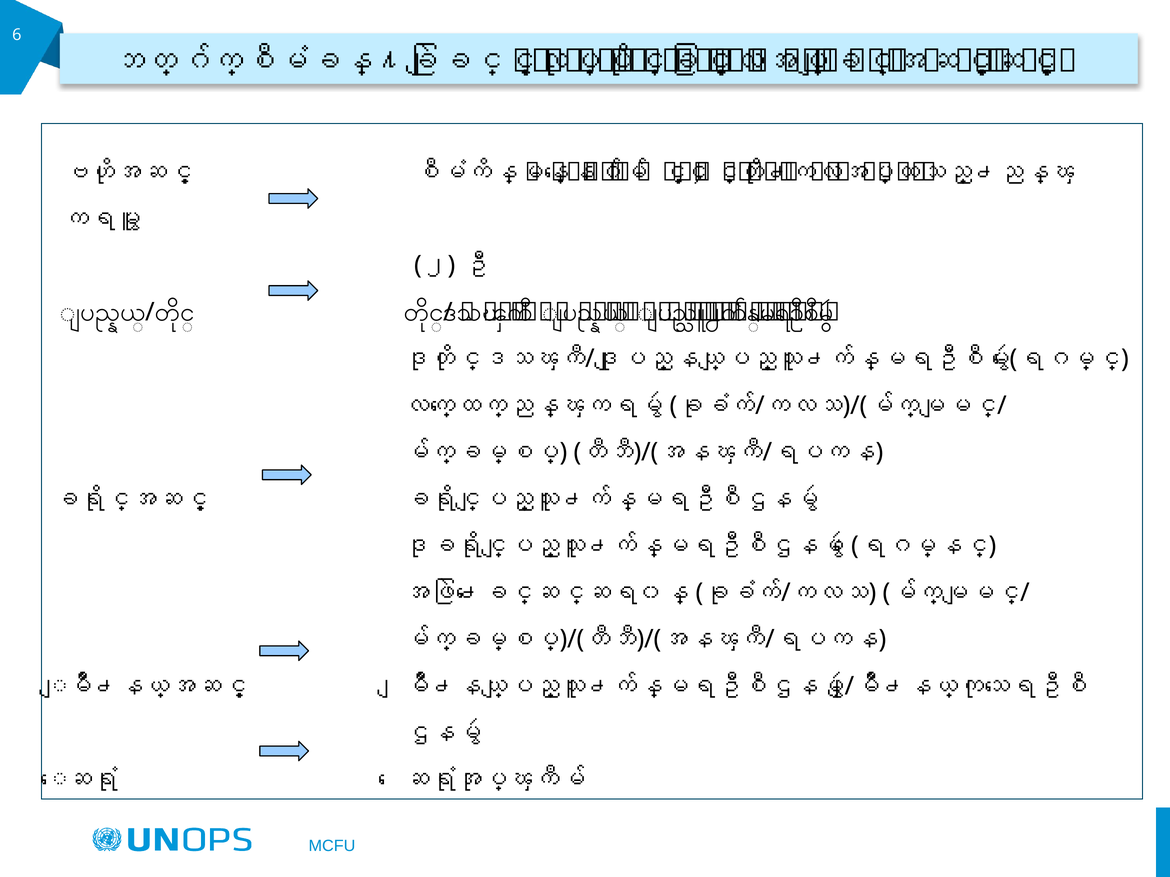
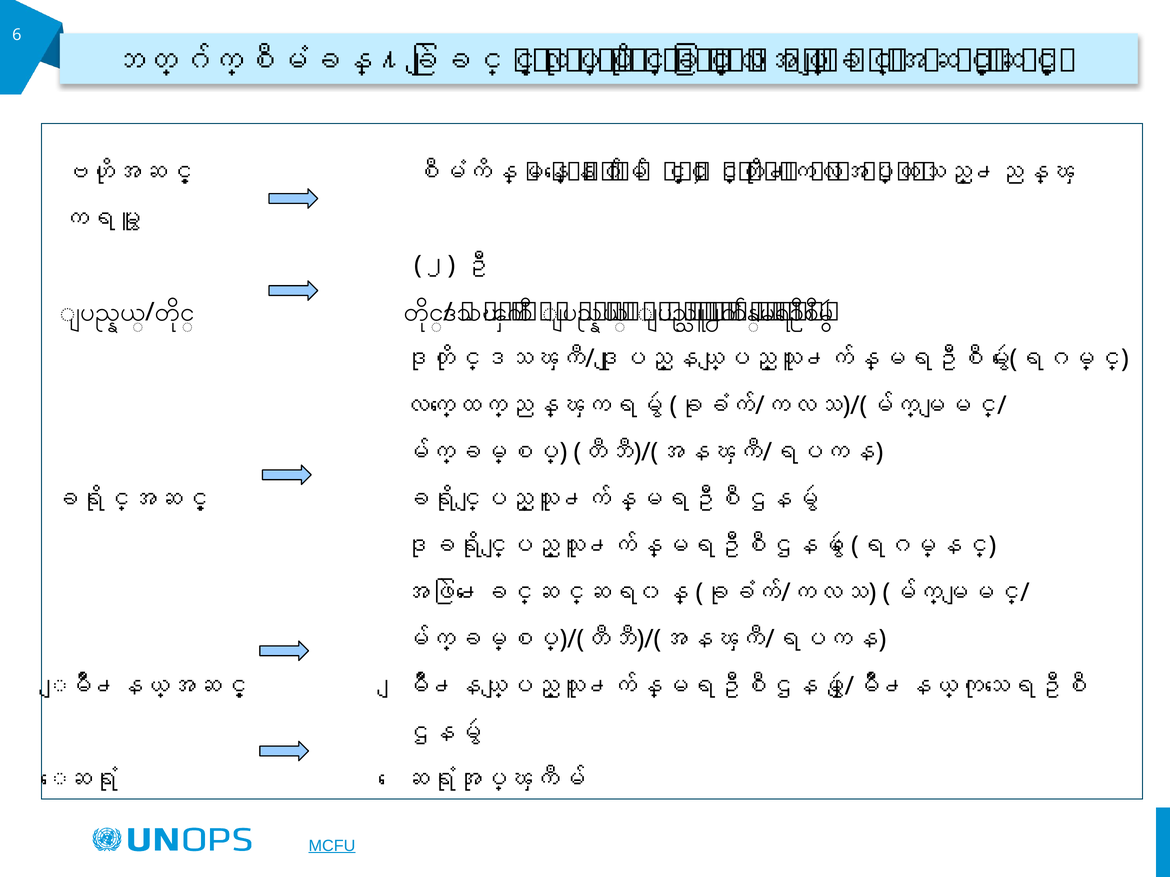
MCFU underline: none -> present
